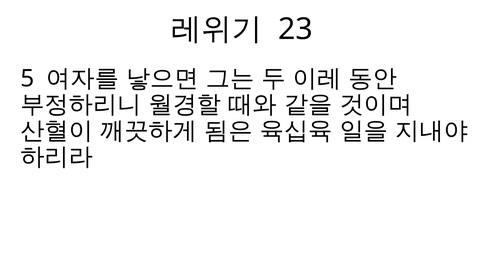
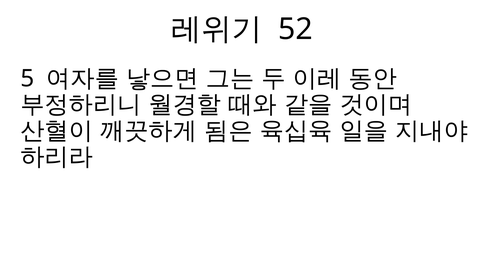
23: 23 -> 52
